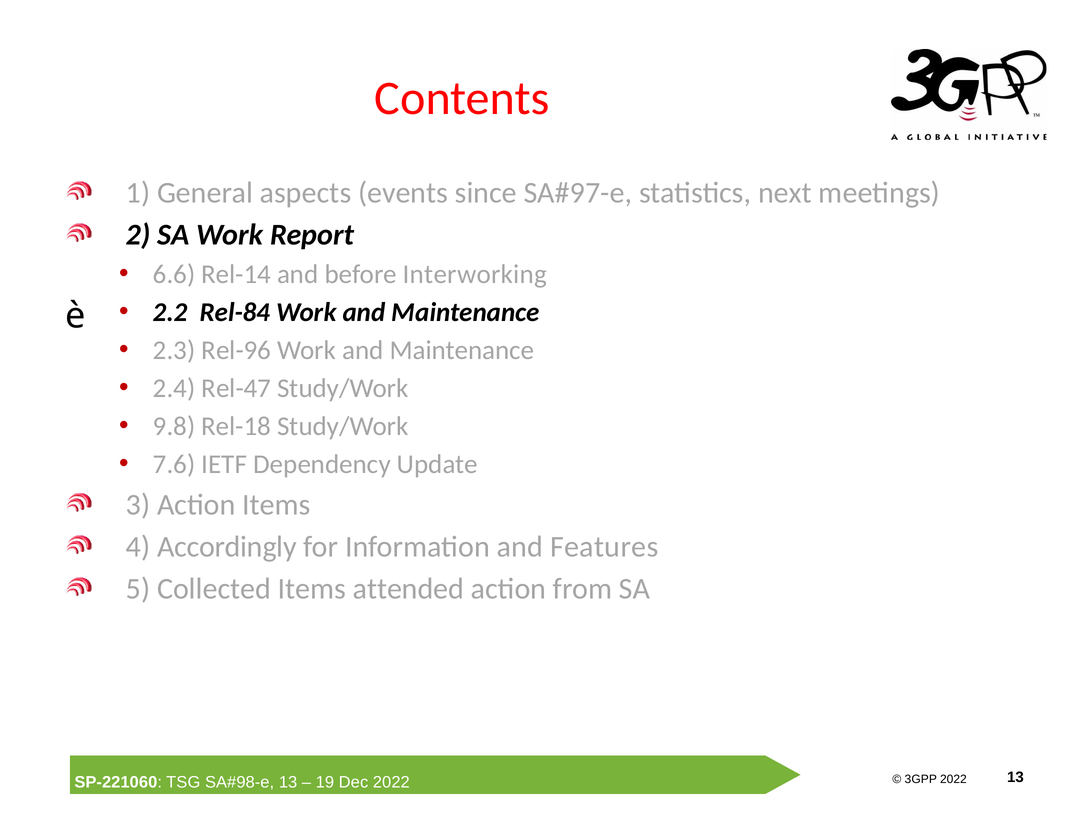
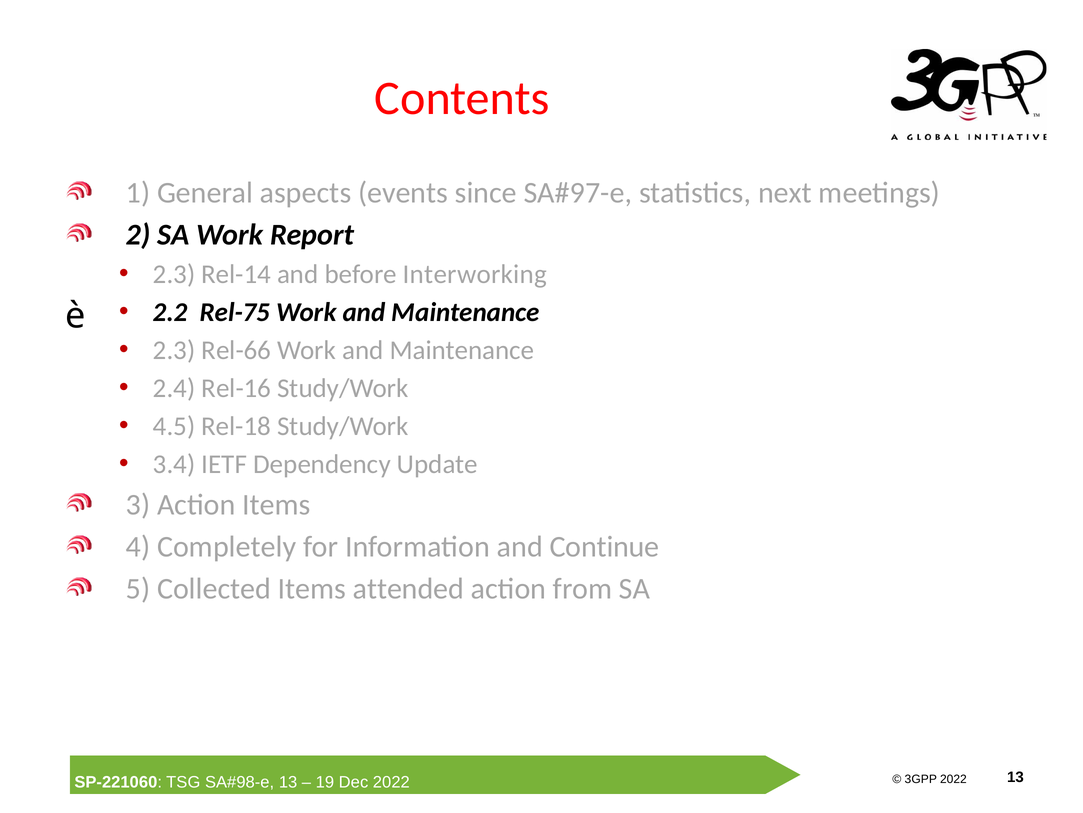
6.6 at (174, 274): 6.6 -> 2.3
Rel-84: Rel-84 -> Rel-75
Rel-96: Rel-96 -> Rel-66
Rel-47: Rel-47 -> Rel-16
9.8: 9.8 -> 4.5
7.6: 7.6 -> 3.4
Accordingly: Accordingly -> Completely
Features: Features -> Continue
